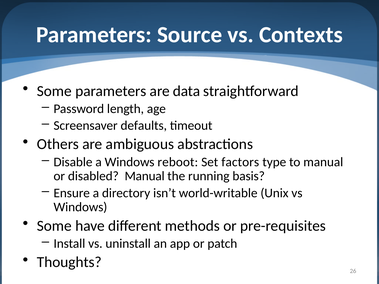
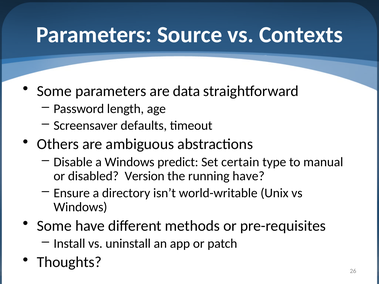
reboot: reboot -> predict
factors: factors -> certain
disabled Manual: Manual -> Version
running basis: basis -> have
